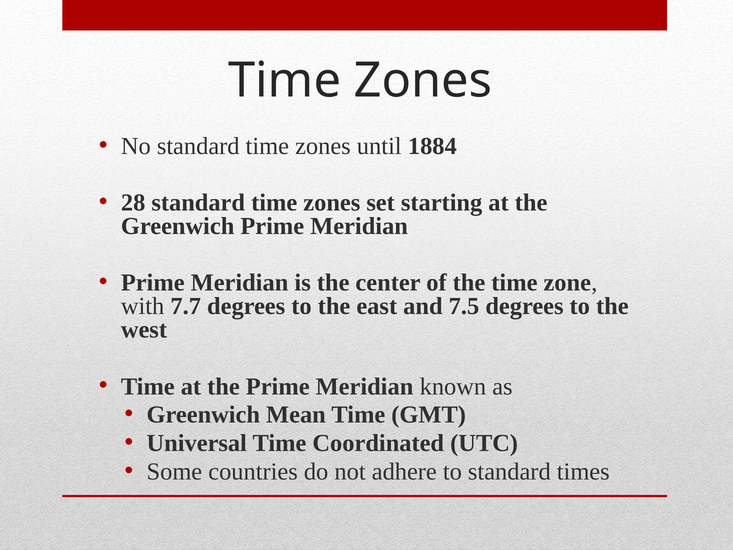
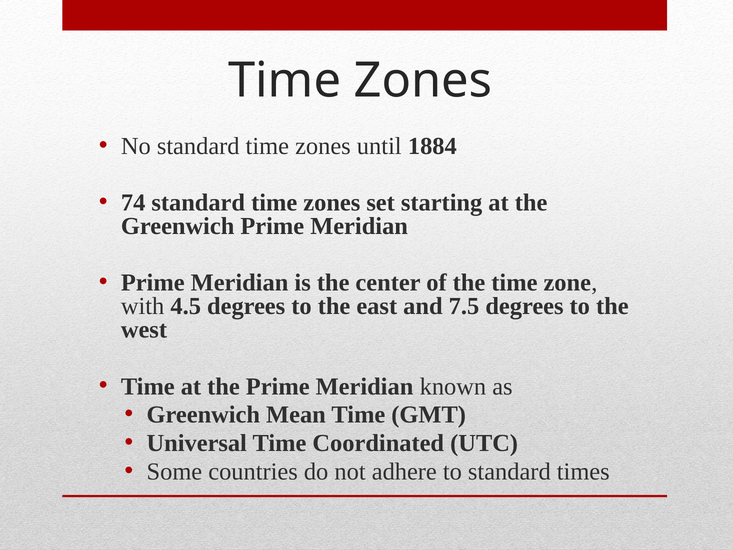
28: 28 -> 74
7.7: 7.7 -> 4.5
